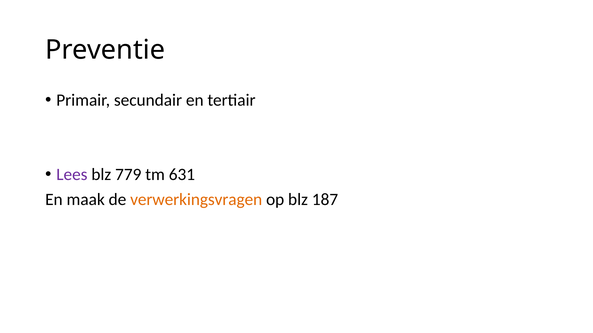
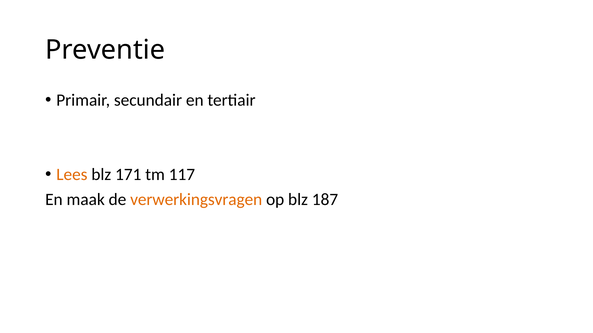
Lees colour: purple -> orange
779: 779 -> 171
631: 631 -> 117
